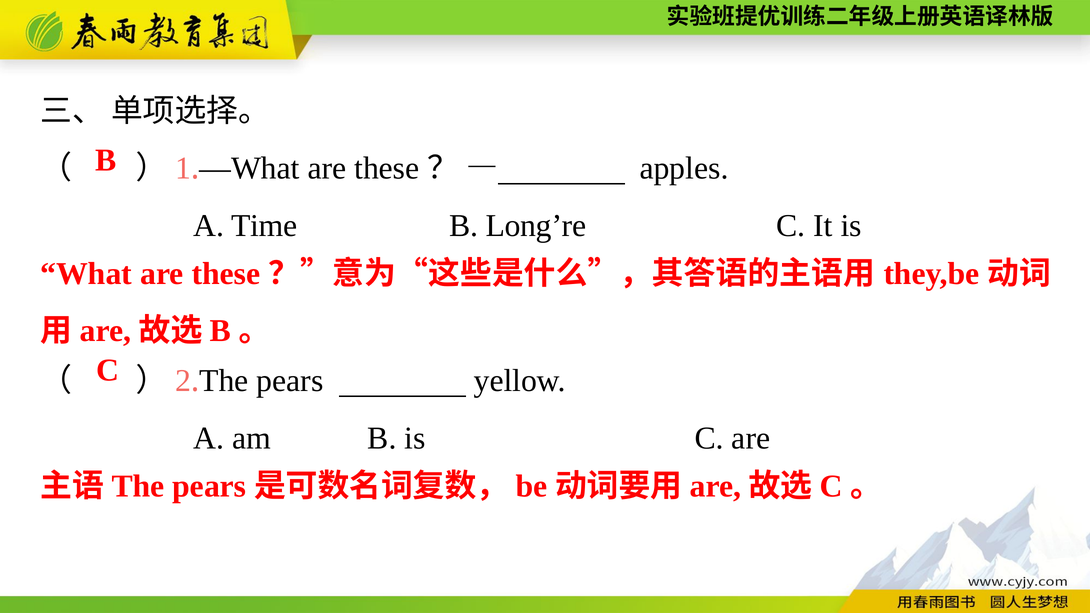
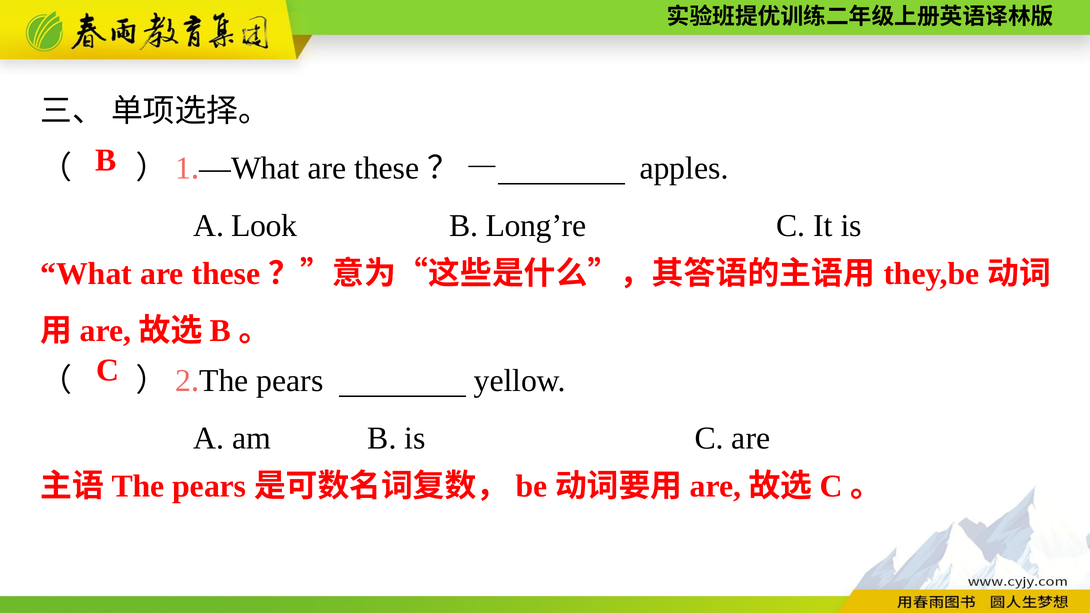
Time: Time -> Look
